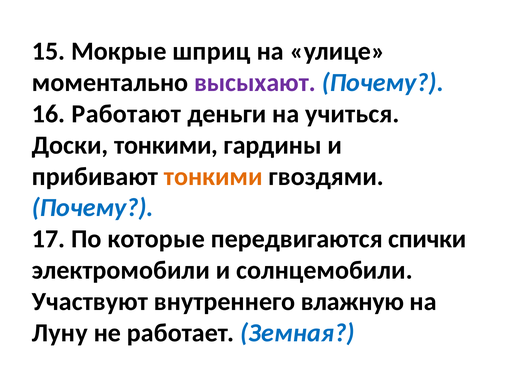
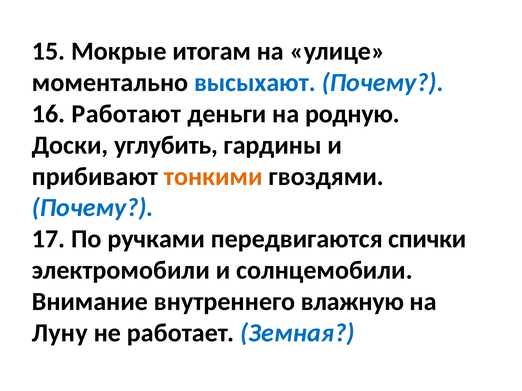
шприц: шприц -> итогам
высыхают colour: purple -> blue
учиться: учиться -> родную
Доски тонкими: тонкими -> углубить
которые: которые -> ручками
Участвуют: Участвуют -> Внимание
